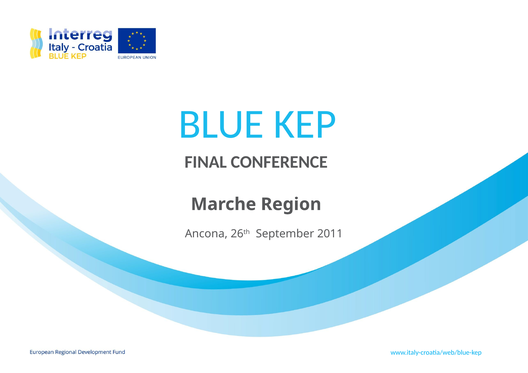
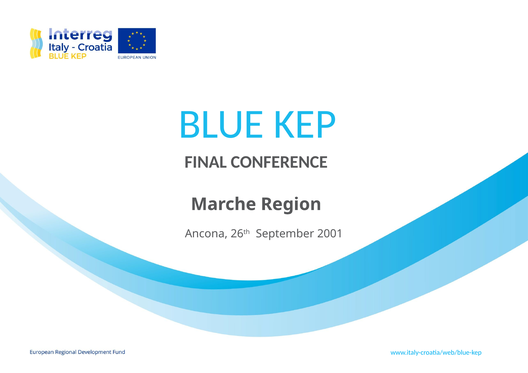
2011: 2011 -> 2001
